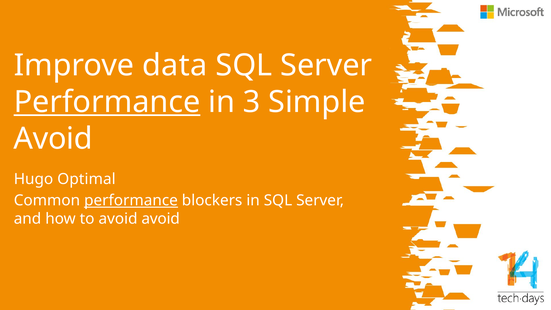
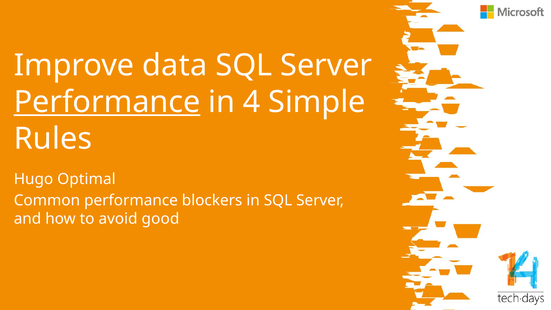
3: 3 -> 4
Avoid at (53, 139): Avoid -> Rules
performance at (131, 200) underline: present -> none
avoid avoid: avoid -> good
